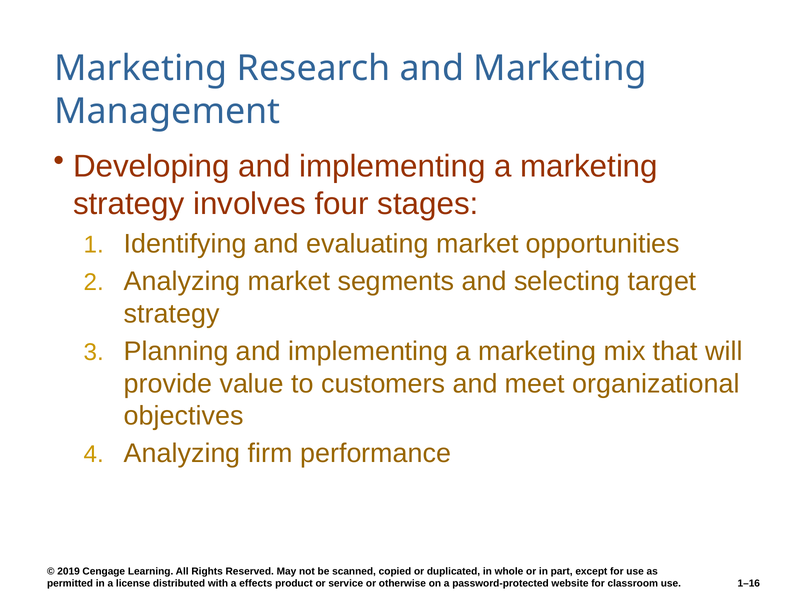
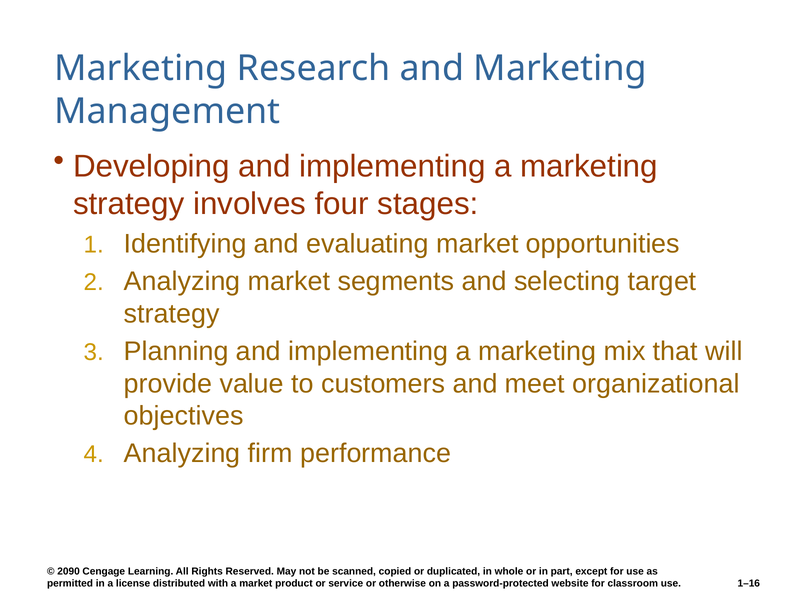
2019: 2019 -> 2090
a effects: effects -> market
